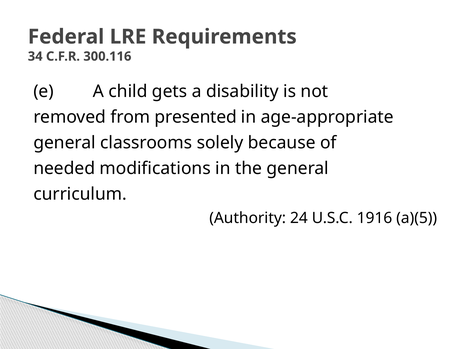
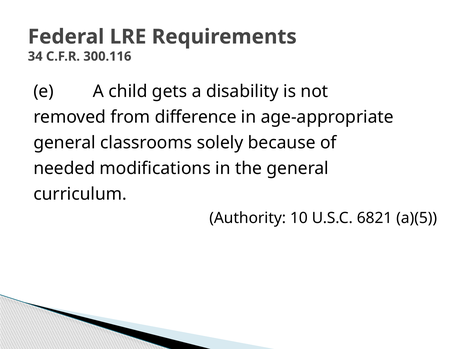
presented: presented -> difference
24: 24 -> 10
1916: 1916 -> 6821
